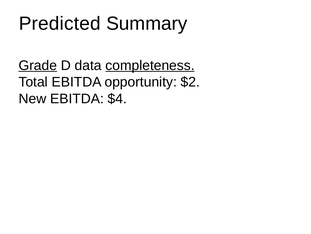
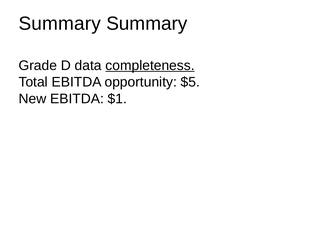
Predicted at (60, 24): Predicted -> Summary
Grade underline: present -> none
$2: $2 -> $5
$4: $4 -> $1
